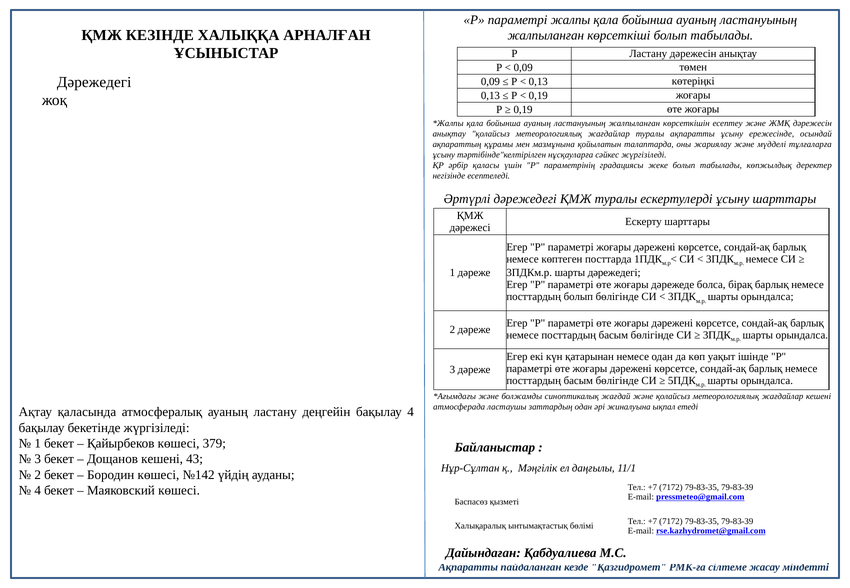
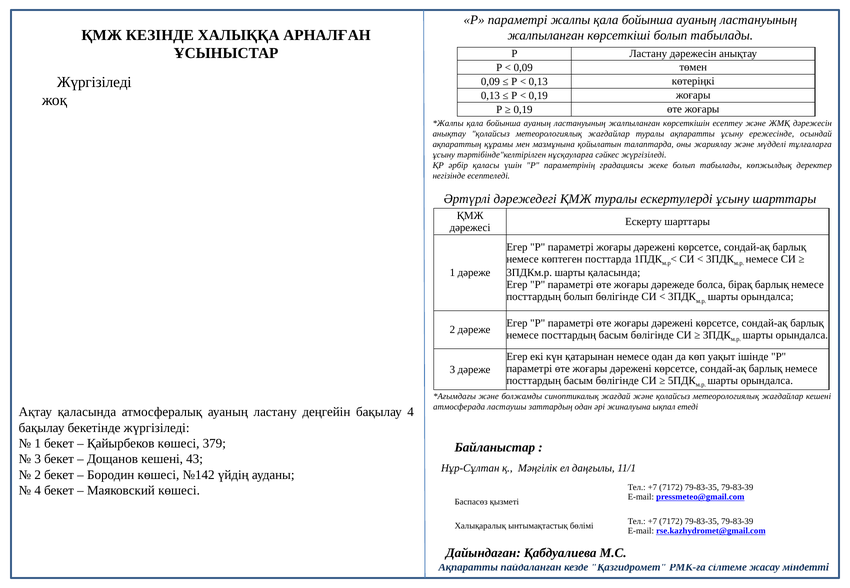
Дәрежедегі at (94, 82): Дәрежедегі -> Жүргізіледі
шарты дәрежедегі: дәрежедегі -> қаласында
